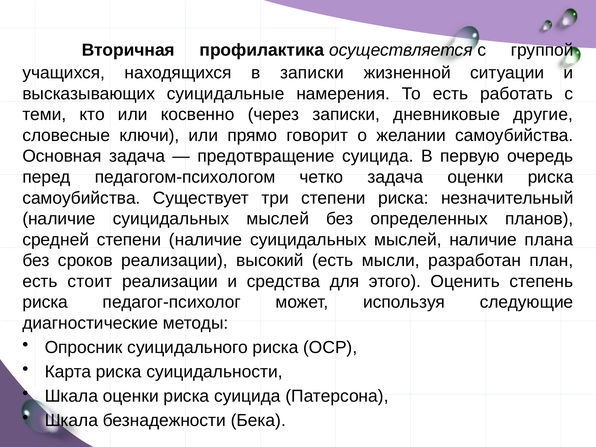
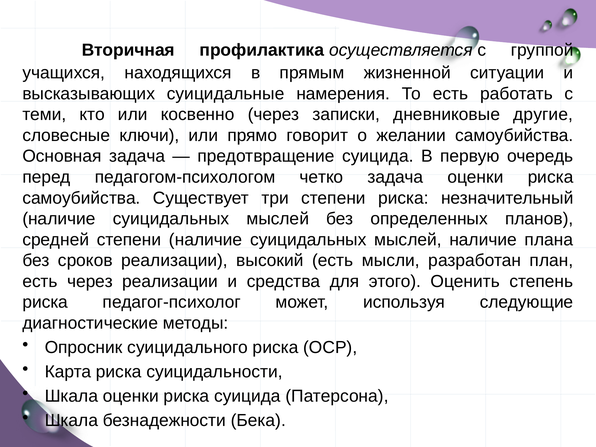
в записки: записки -> прямым
есть стоит: стоит -> через
